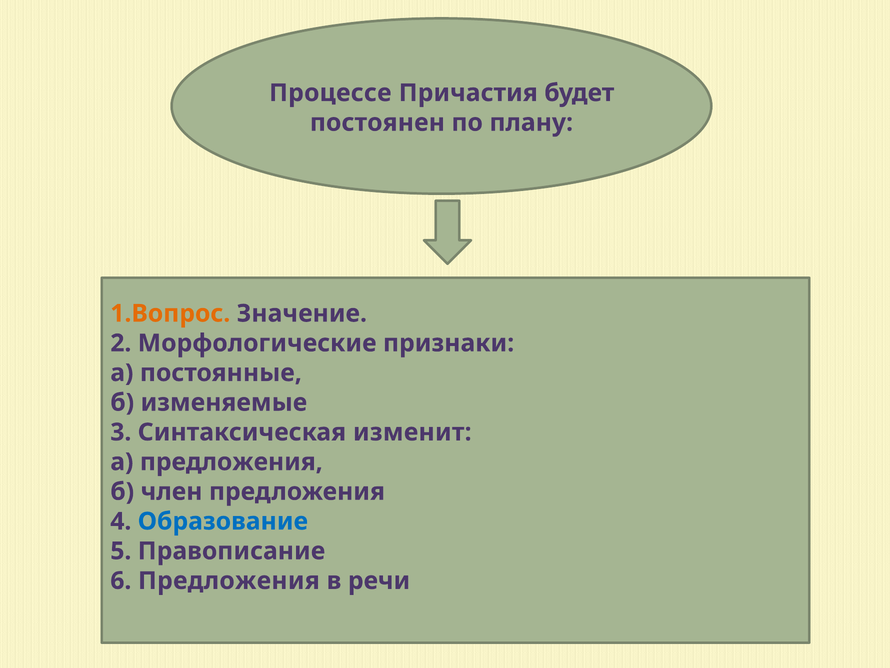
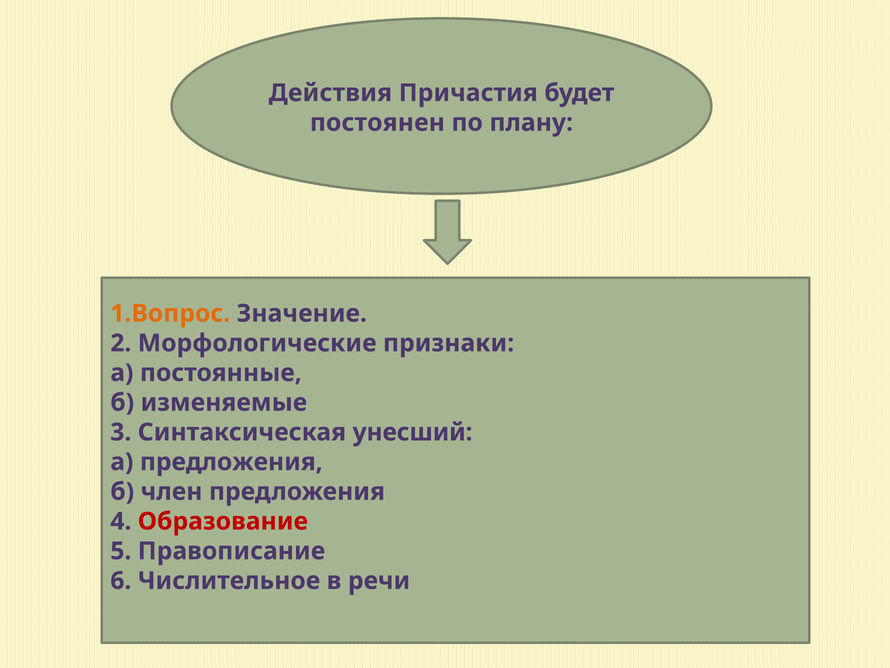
Процессе: Процессе -> Действия
изменит: изменит -> унесший
Образование colour: blue -> red
6 Предложения: Предложения -> Числительное
